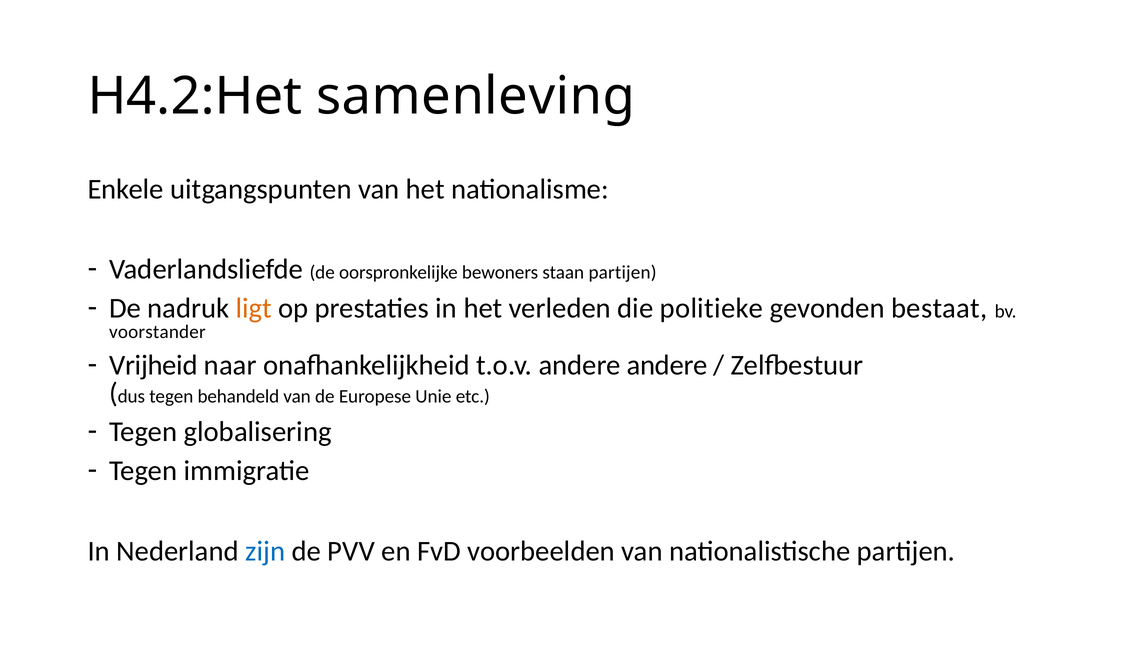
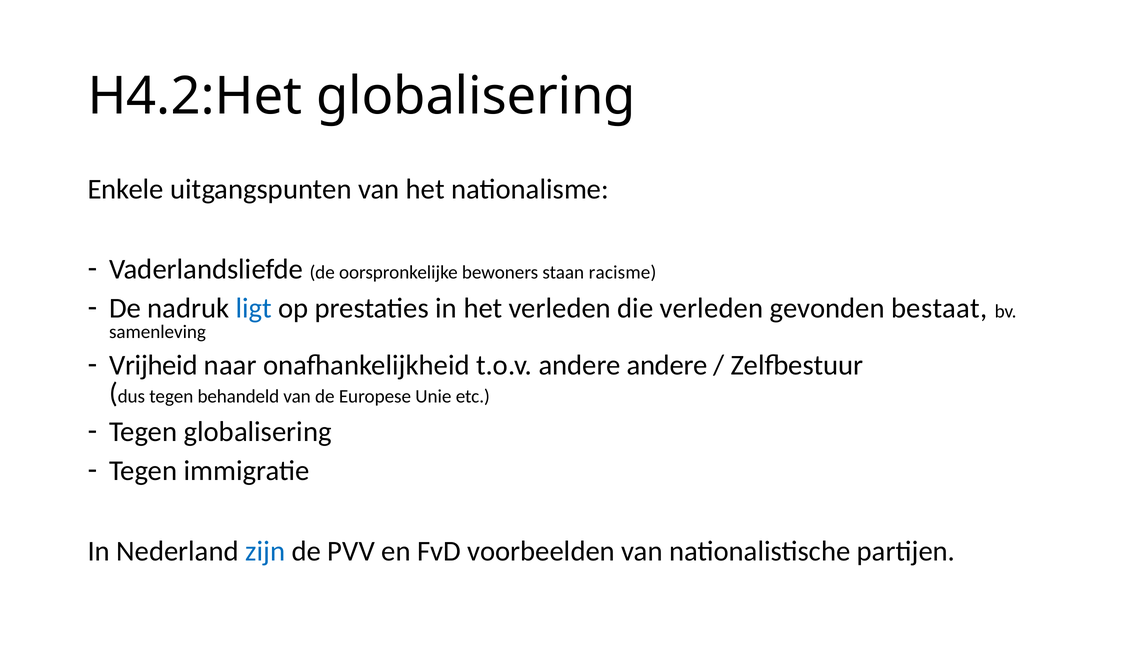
H4.2:Het samenleving: samenleving -> globalisering
staan partijen: partijen -> racisme
ligt colour: orange -> blue
die politieke: politieke -> verleden
voorstander: voorstander -> samenleving
